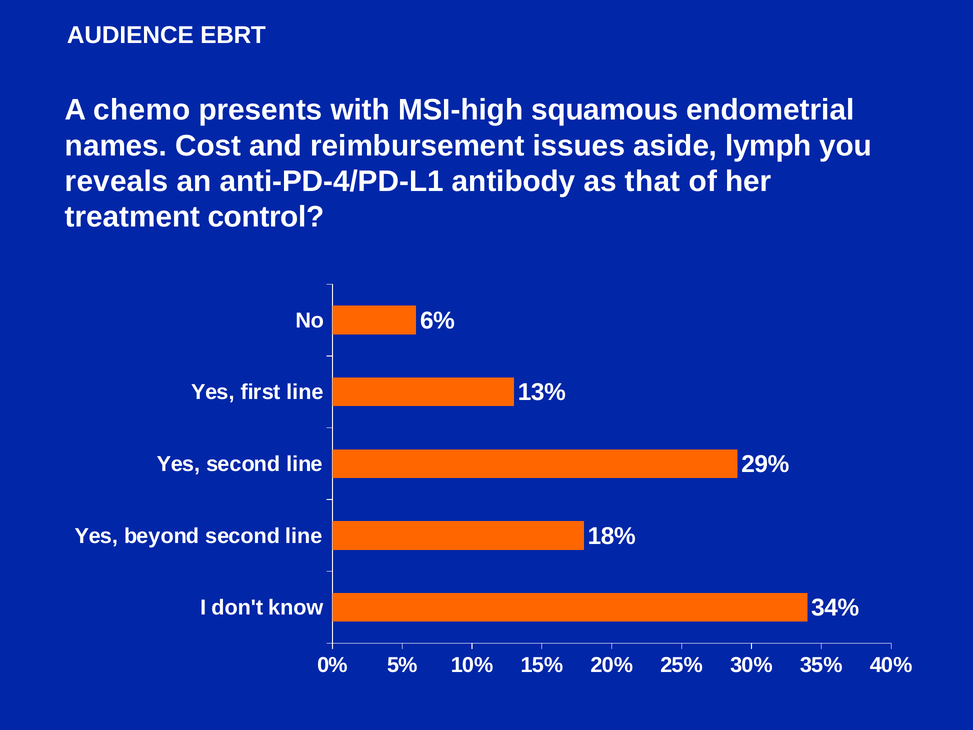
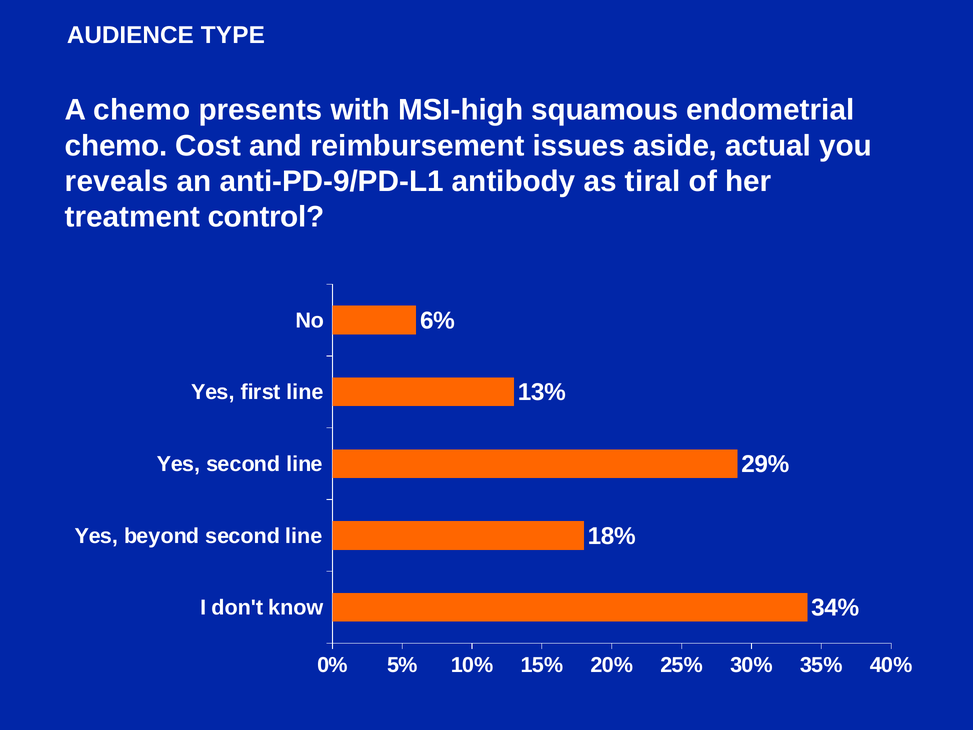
EBRT: EBRT -> TYPE
names at (116, 146): names -> chemo
lymph: lymph -> actual
anti-PD-4/PD-L1: anti-PD-4/PD-L1 -> anti-PD-9/PD-L1
that: that -> tiral
